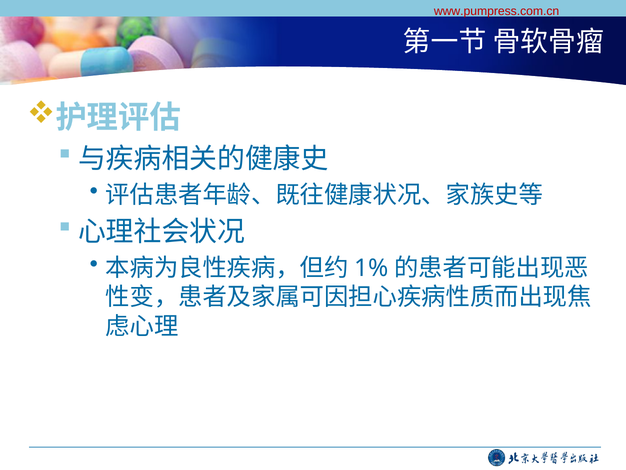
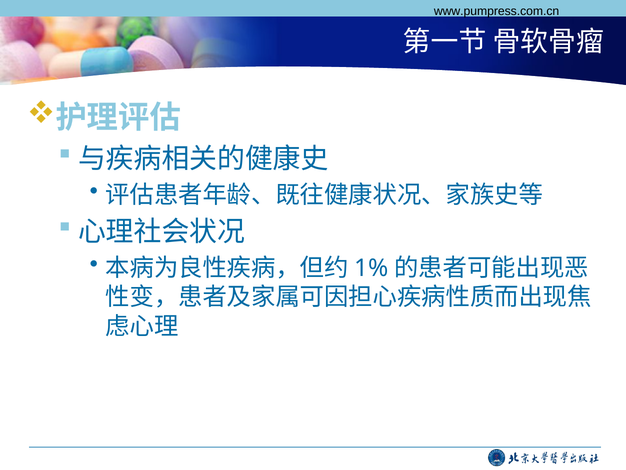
www.pumpress.com.cn colour: red -> black
